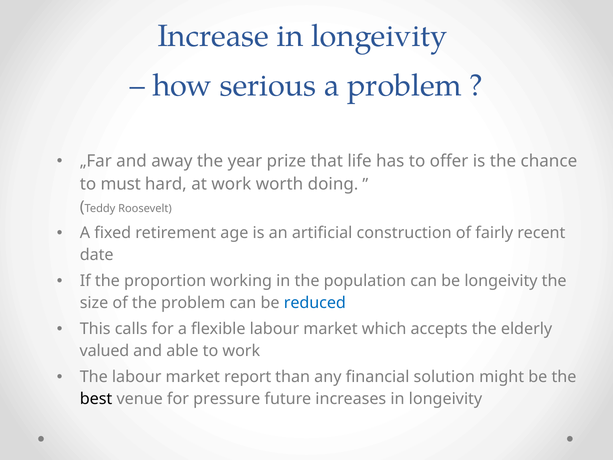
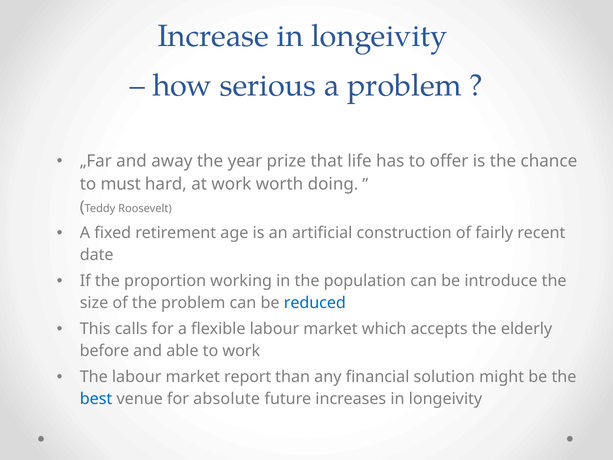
be longeivity: longeivity -> introduce
valued: valued -> before
best colour: black -> blue
pressure: pressure -> absolute
